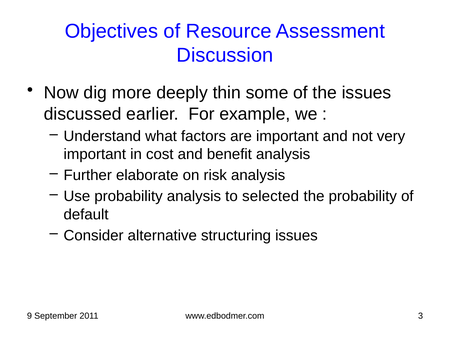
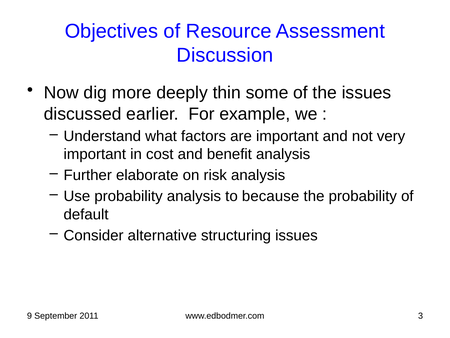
selected: selected -> because
